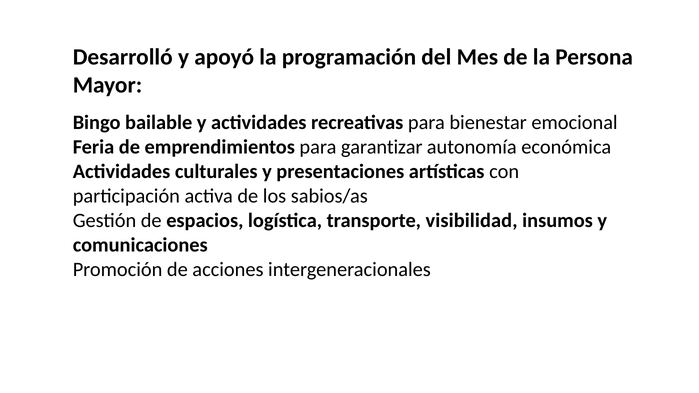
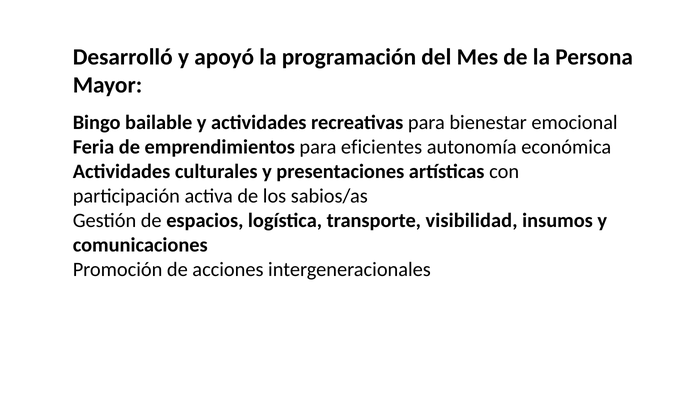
garantizar: garantizar -> eficientes
